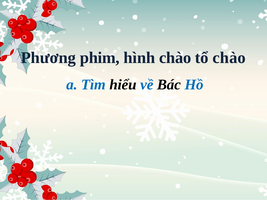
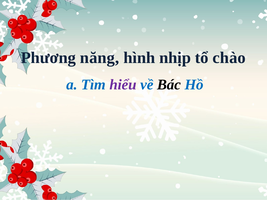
phim: phim -> năng
hình chào: chào -> nhịp
hiểu colour: black -> purple
